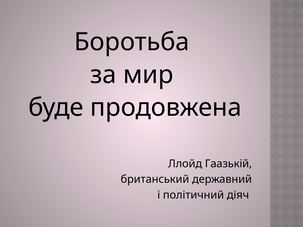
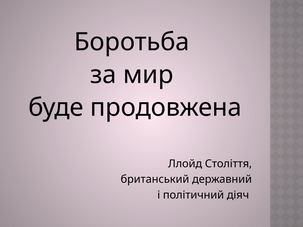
Гаазькій: Гаазькій -> Століття
